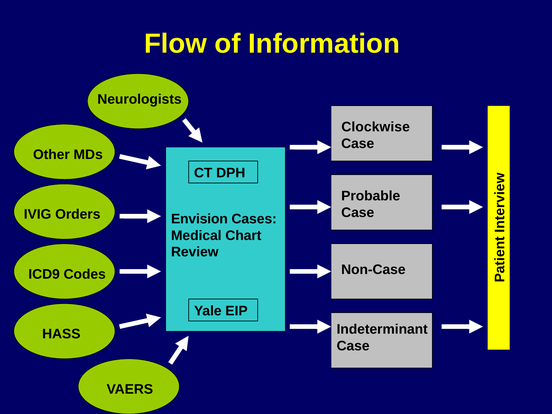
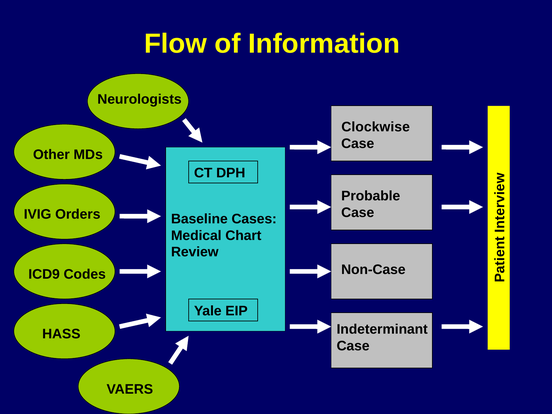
Envision: Envision -> Baseline
